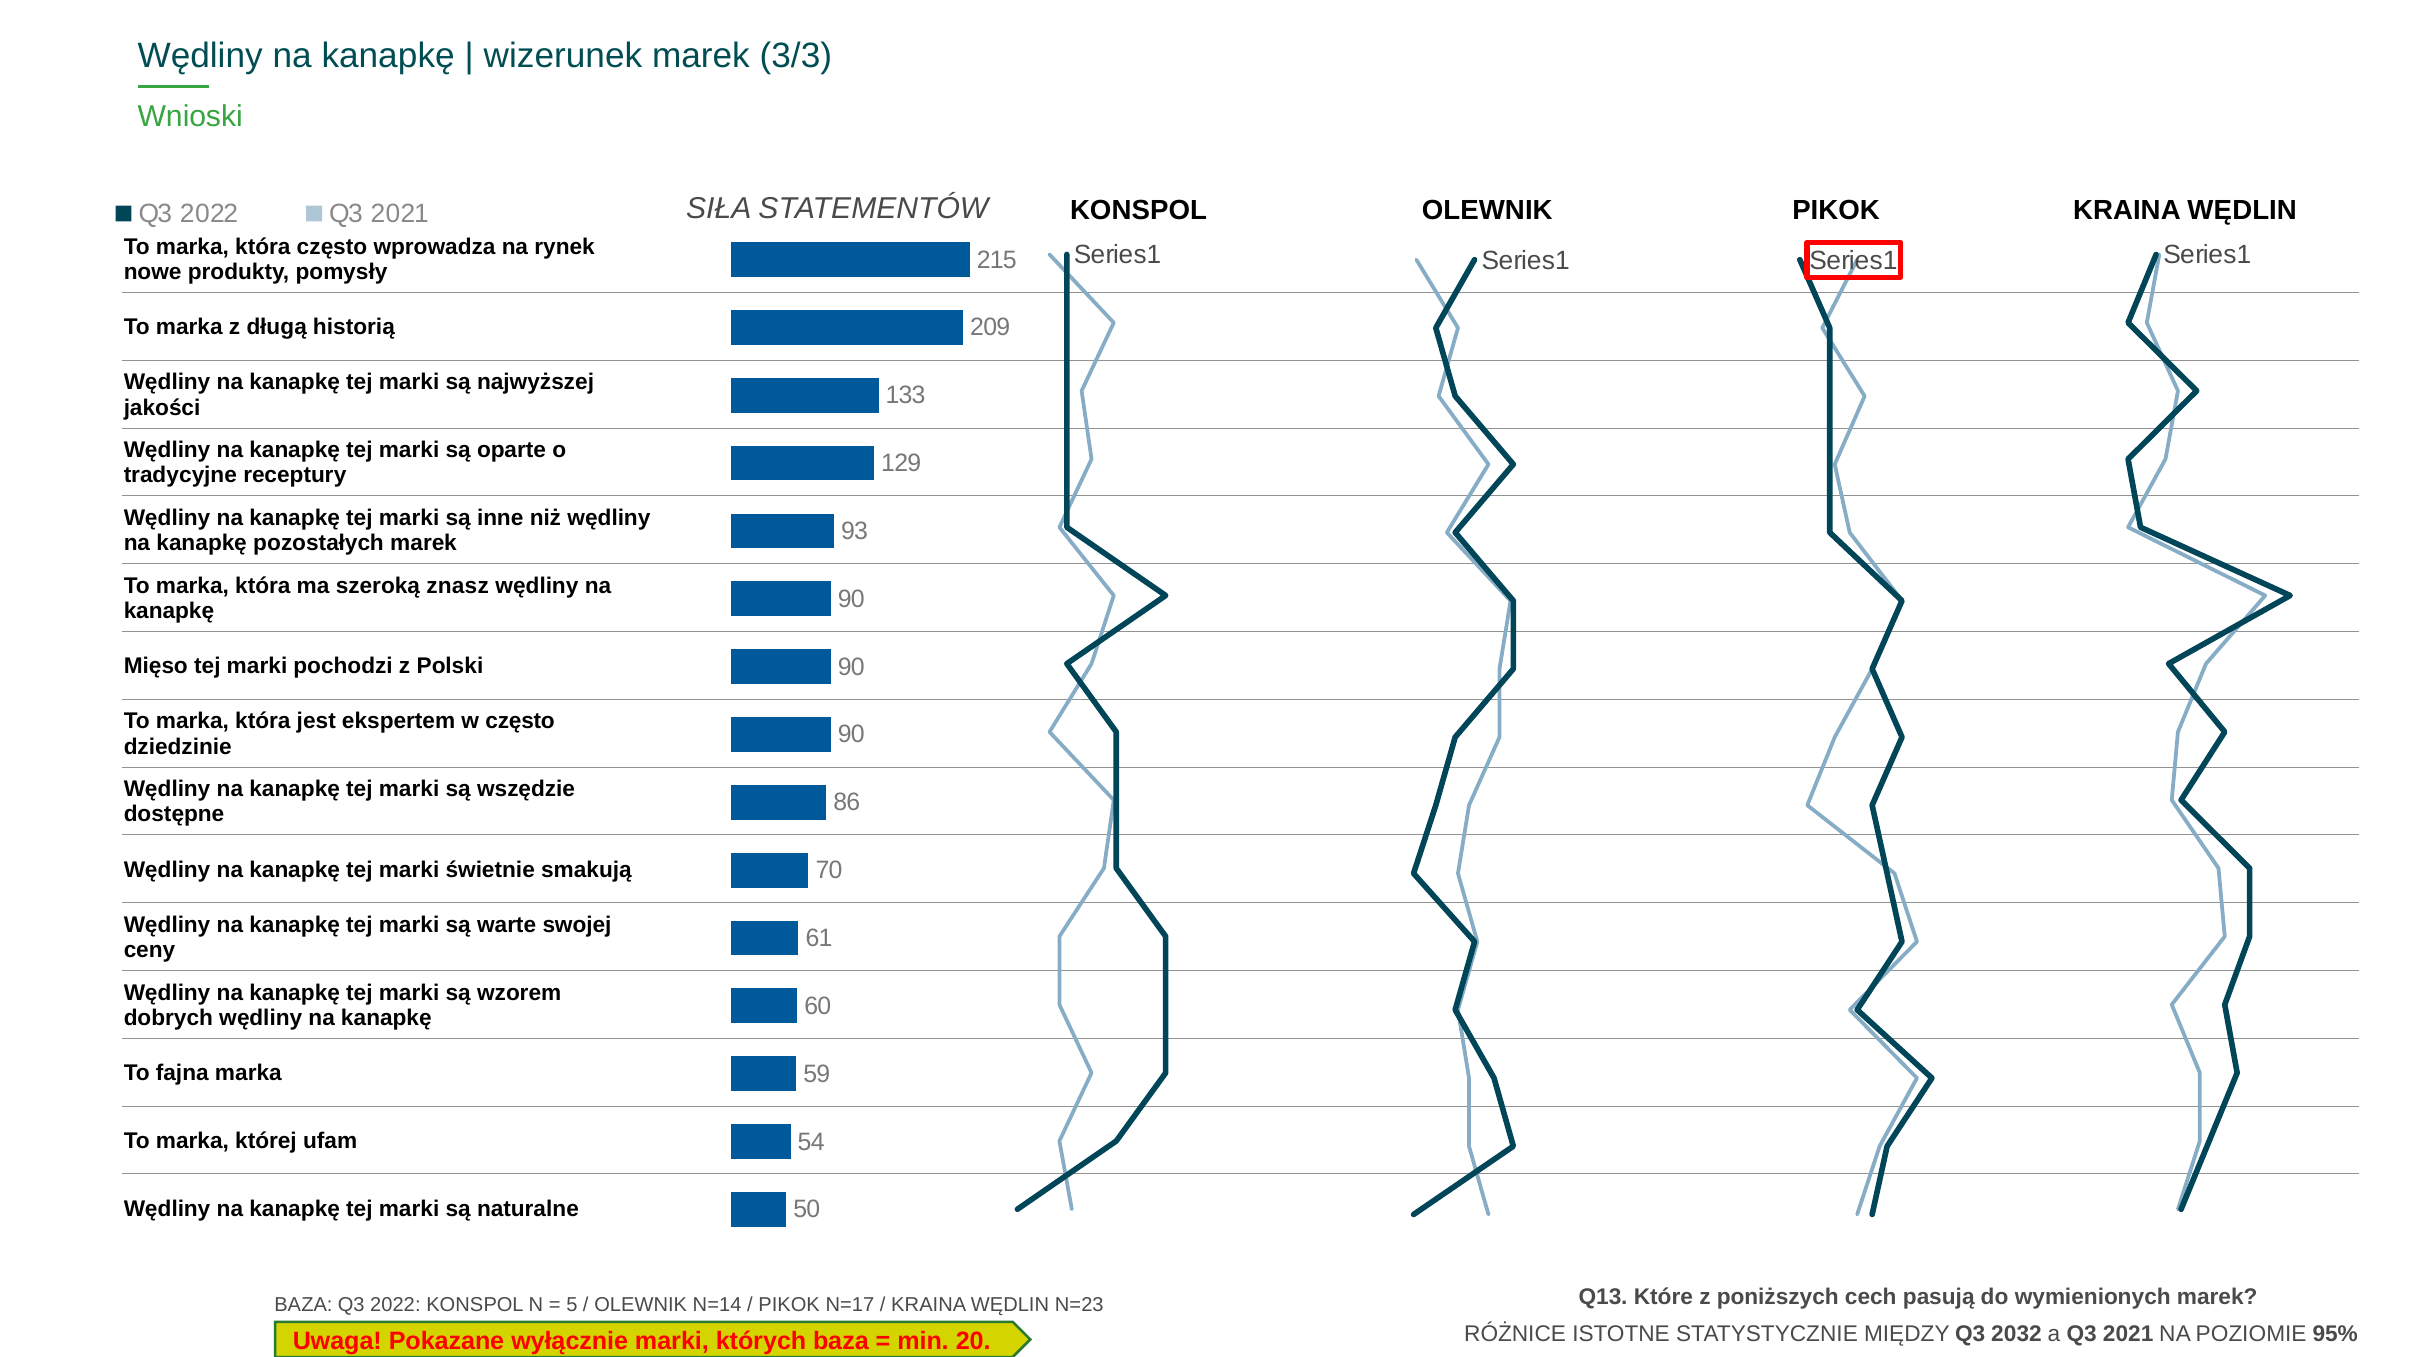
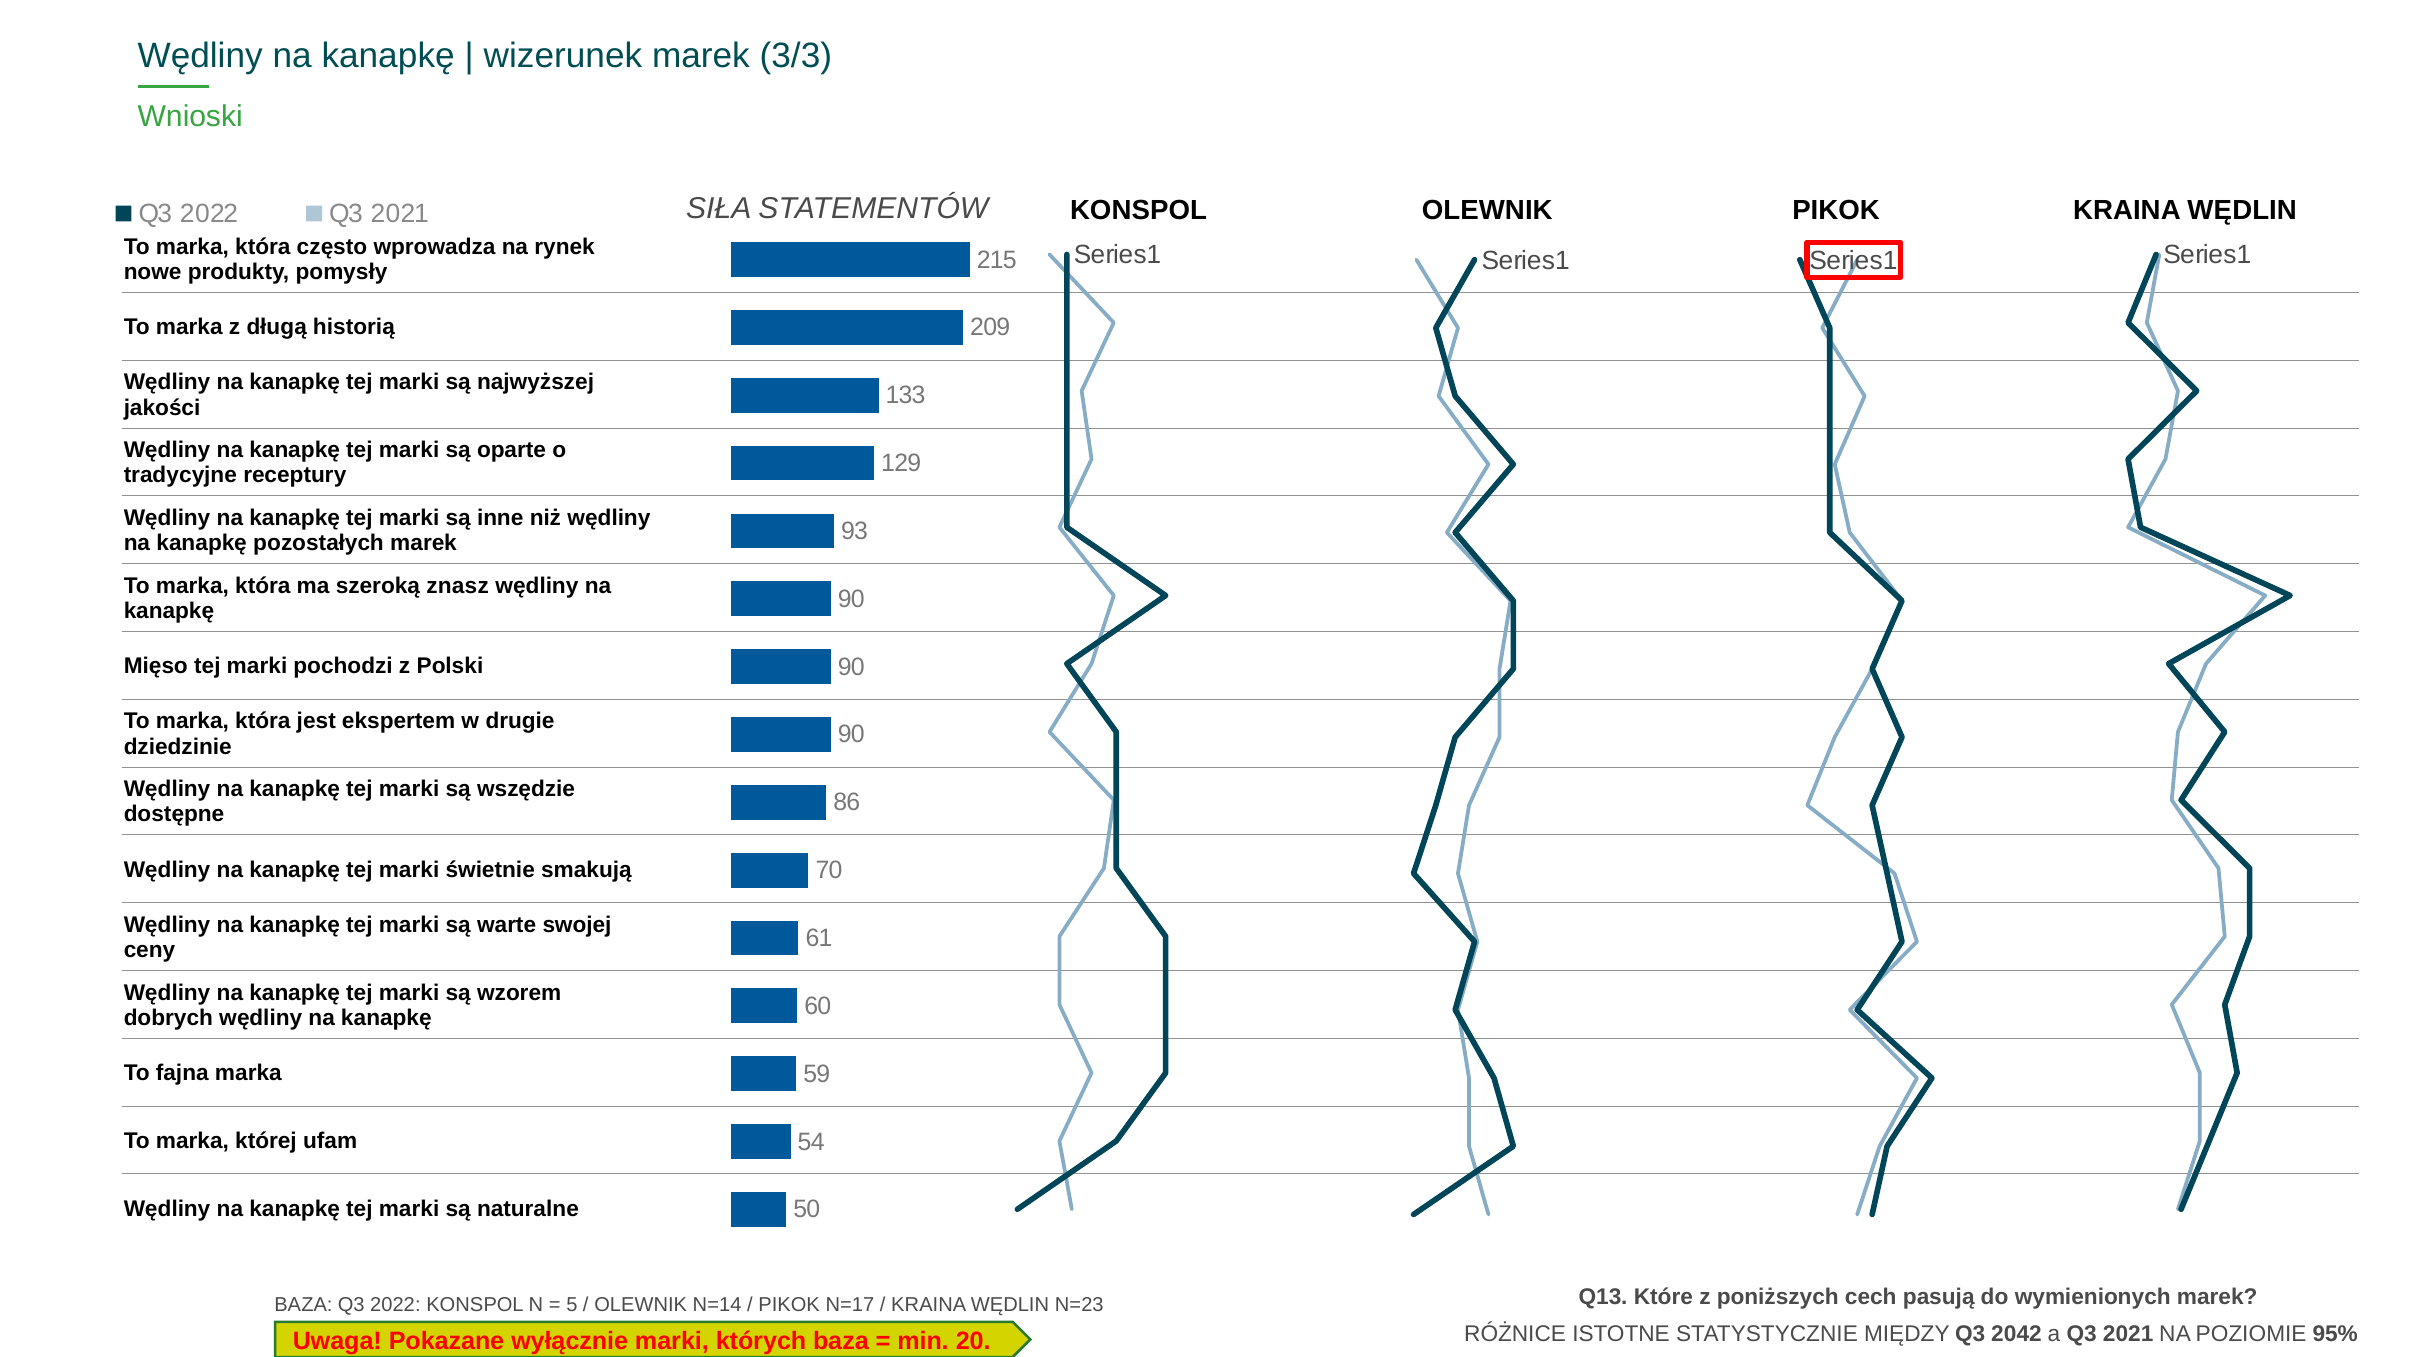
w często: często -> drugie
2032: 2032 -> 2042
